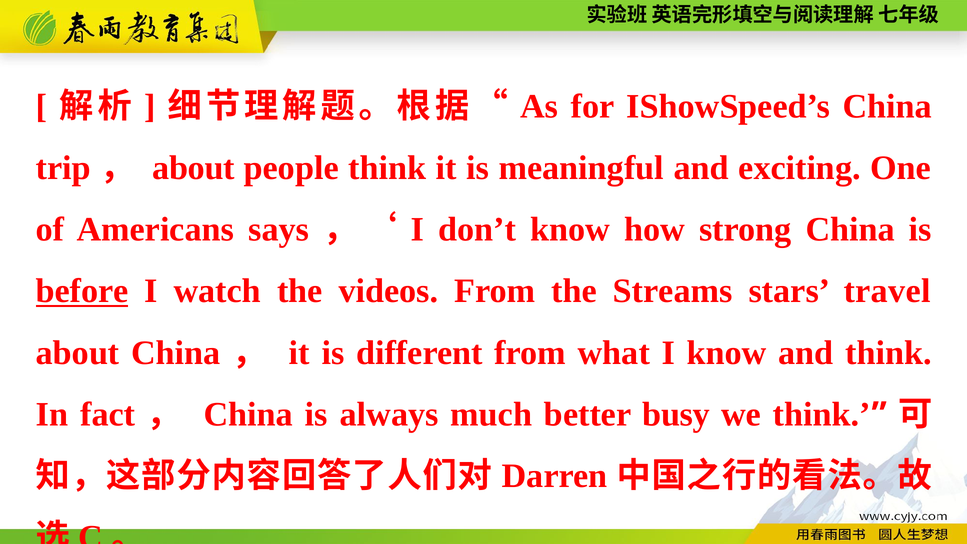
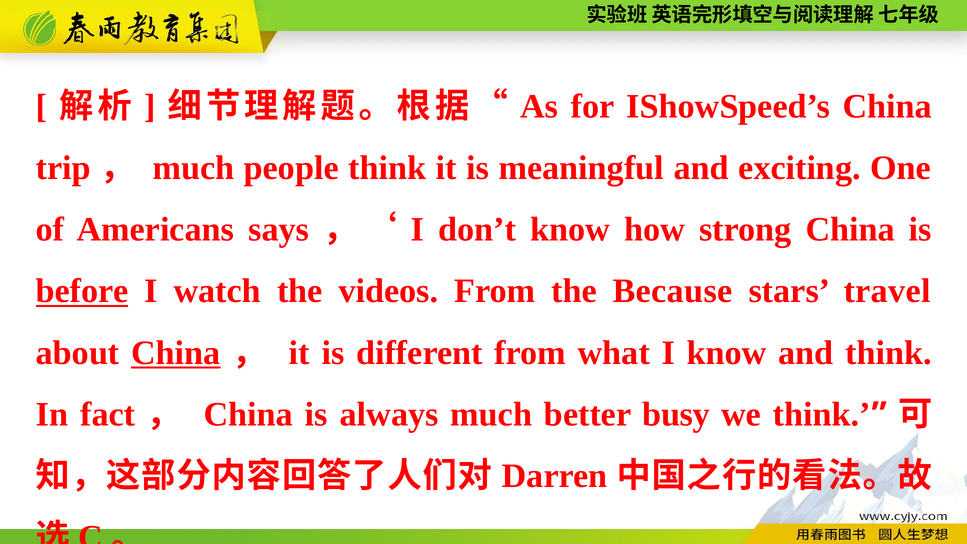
about at (194, 168): about -> much
Streams: Streams -> Because
China at (176, 353) underline: none -> present
